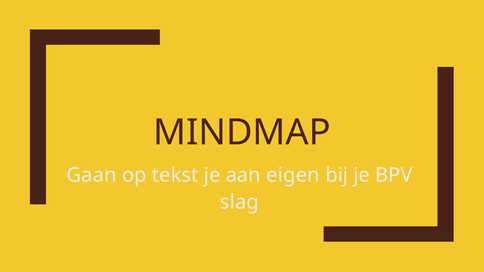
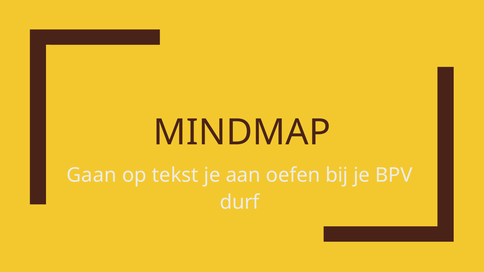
eigen: eigen -> oefen
slag: slag -> durf
